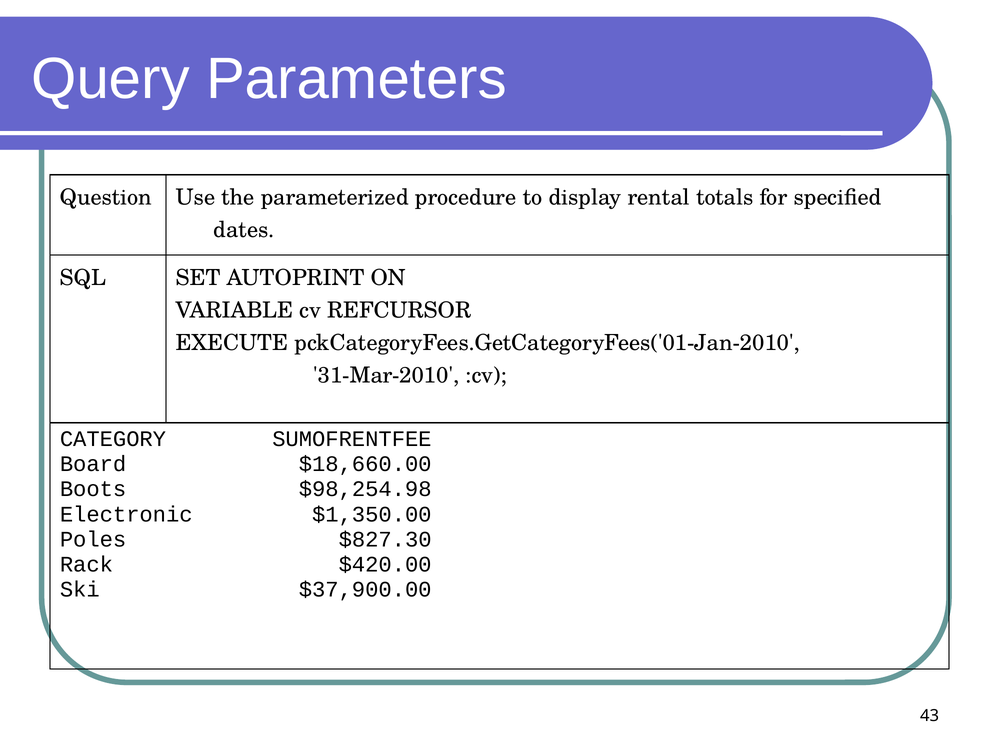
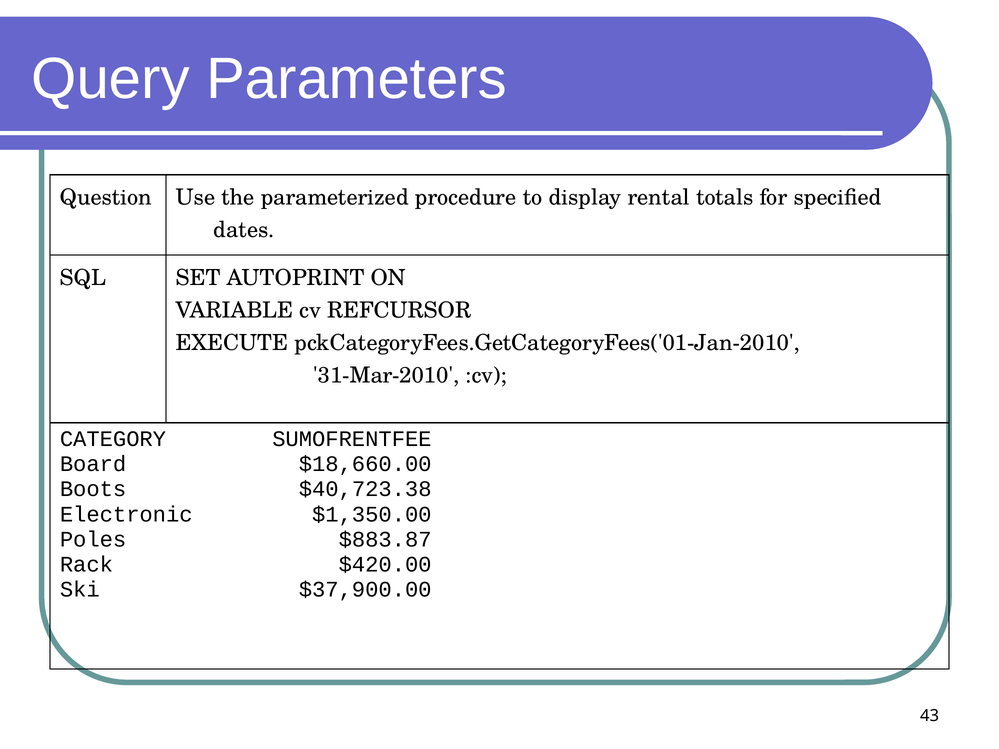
$98,254.98: $98,254.98 -> $40,723.38
$827.30: $827.30 -> $883.87
